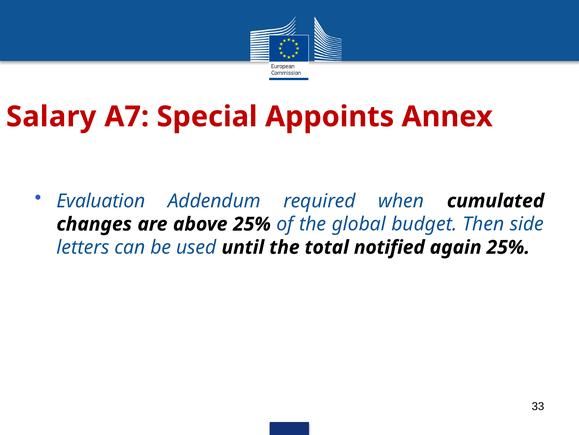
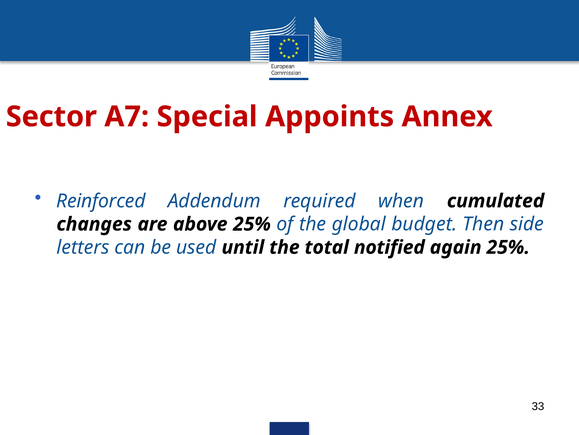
Salary: Salary -> Sector
Evaluation: Evaluation -> Reinforced
